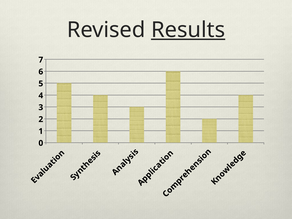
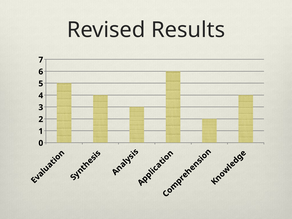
Results underline: present -> none
